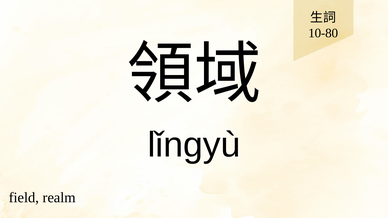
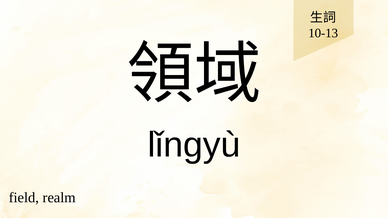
10-80: 10-80 -> 10-13
